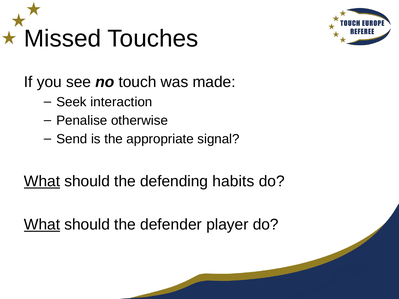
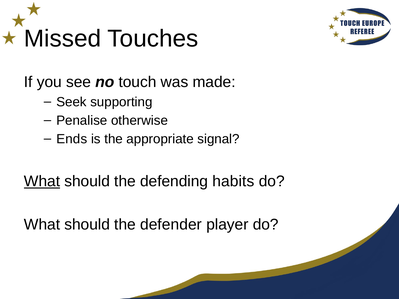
interaction: interaction -> supporting
Send: Send -> Ends
What at (42, 225) underline: present -> none
